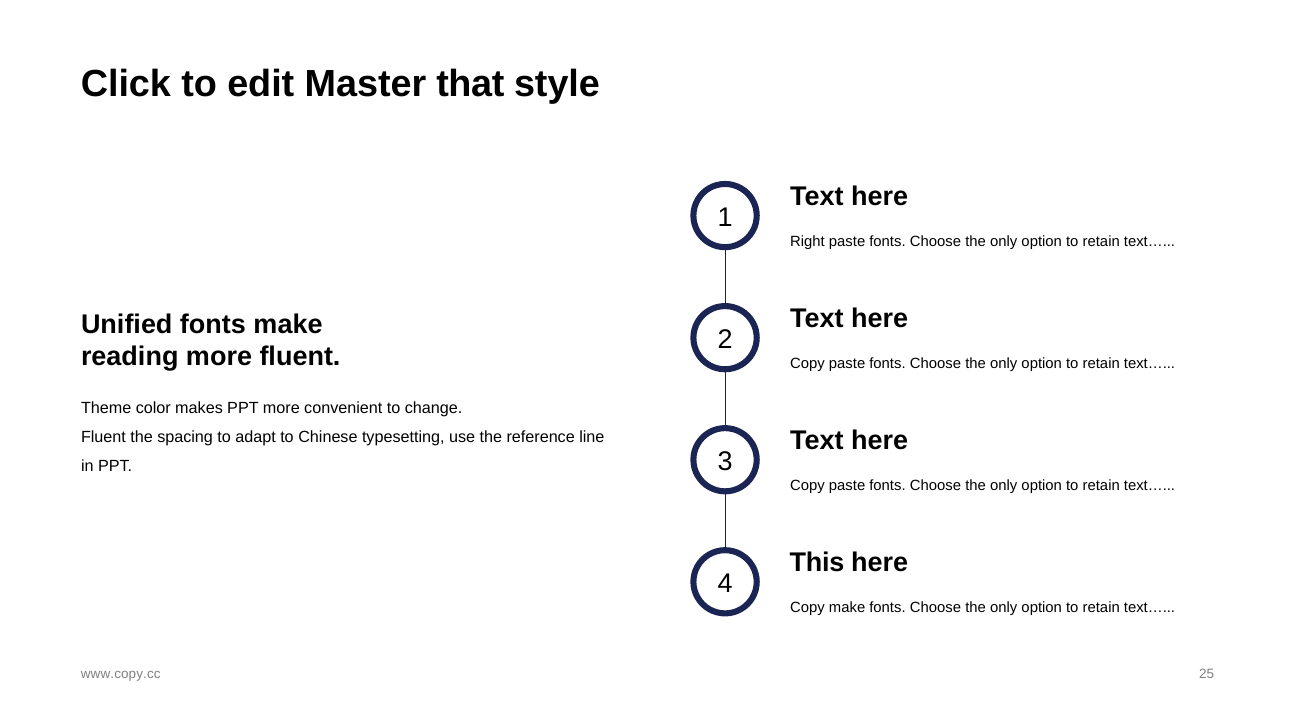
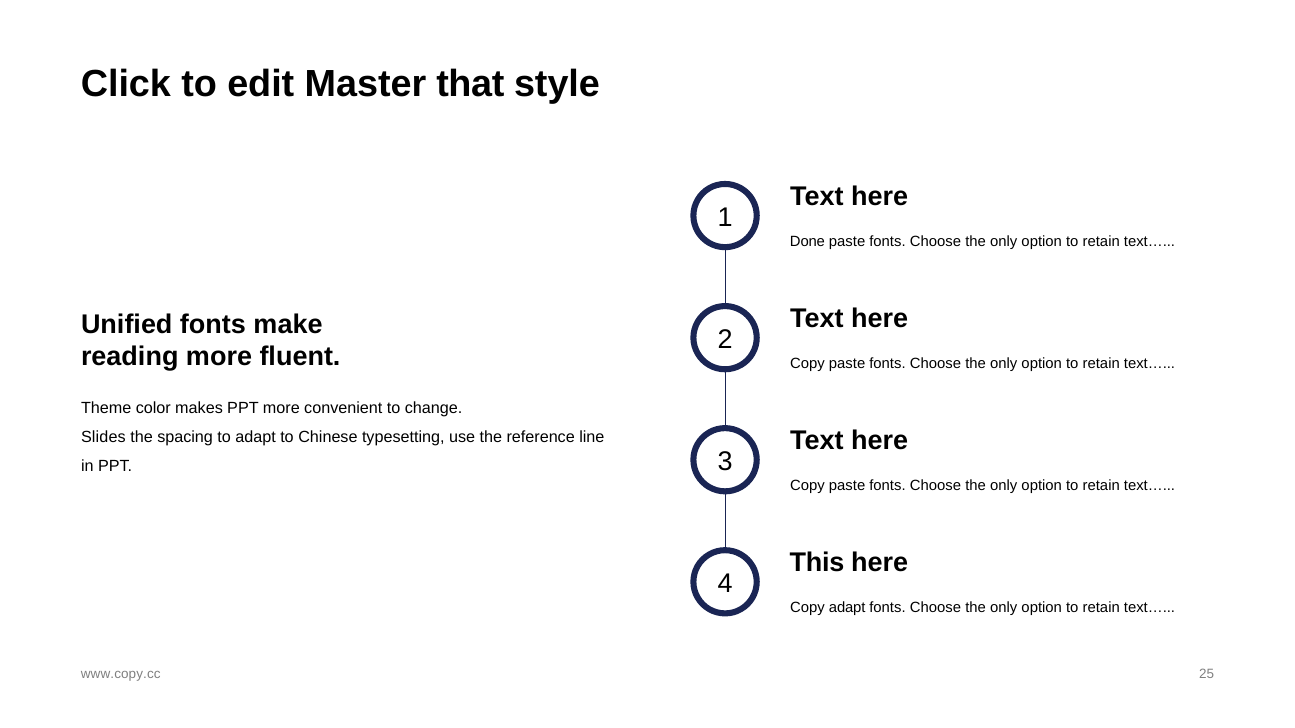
Right: Right -> Done
Fluent at (103, 438): Fluent -> Slides
Copy make: make -> adapt
